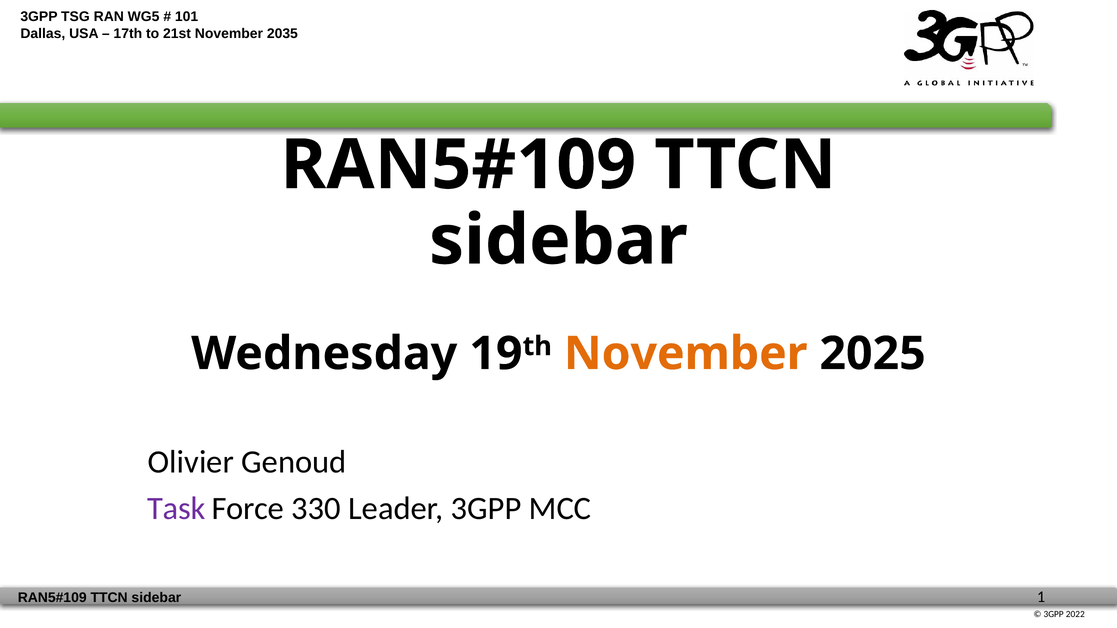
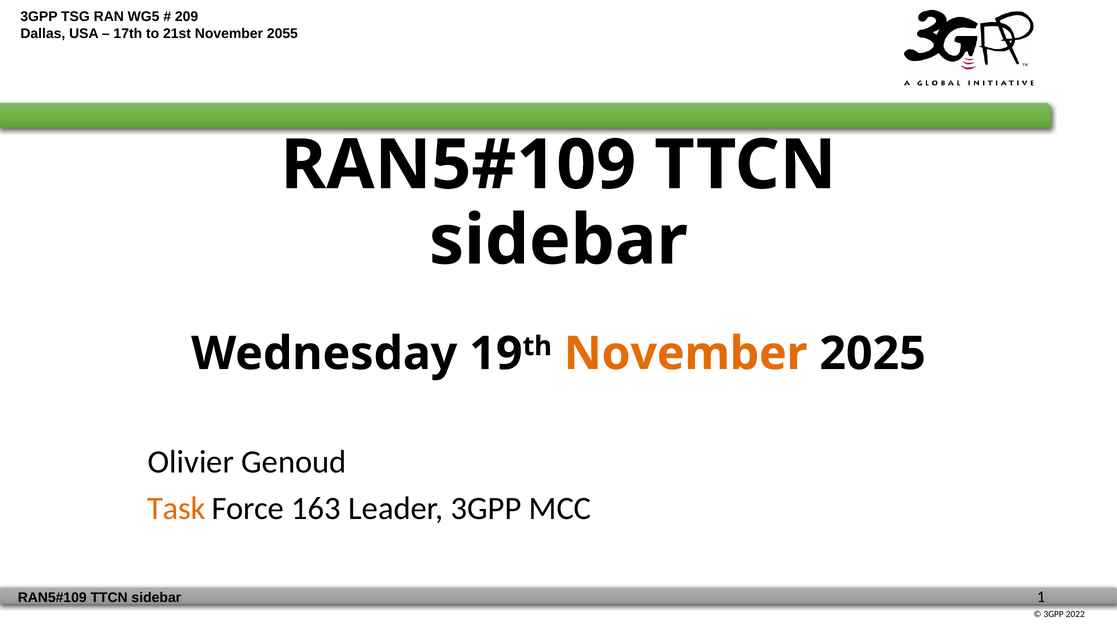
101: 101 -> 209
2035: 2035 -> 2055
Task colour: purple -> orange
330: 330 -> 163
